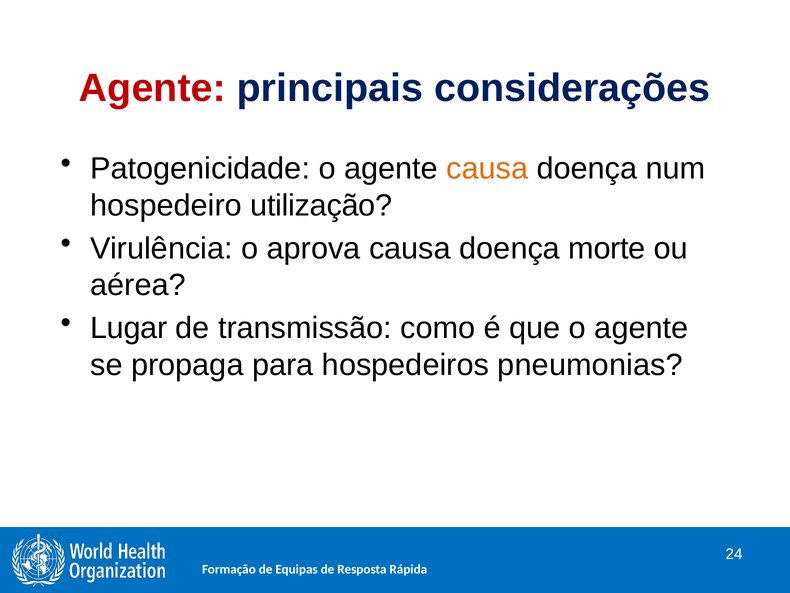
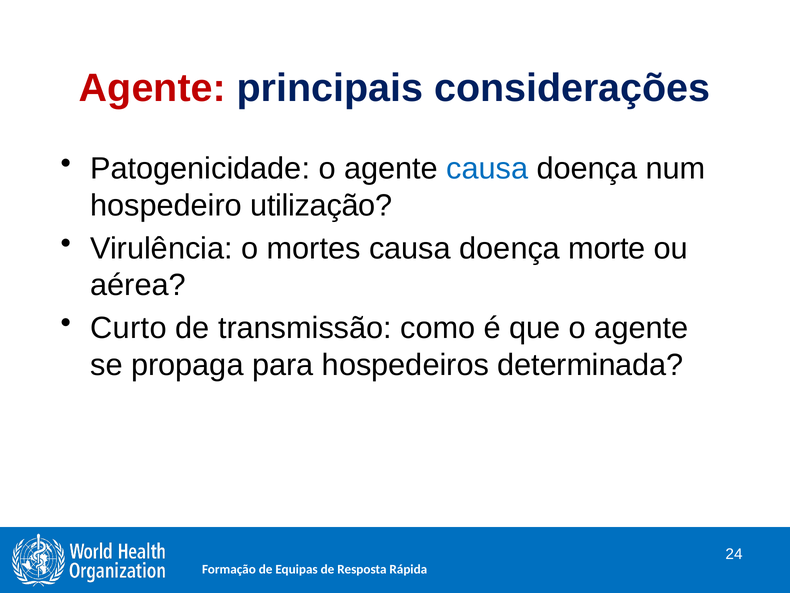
causa at (487, 169) colour: orange -> blue
aprova: aprova -> mortes
Lugar: Lugar -> Curto
pneumonias: pneumonias -> determinada
